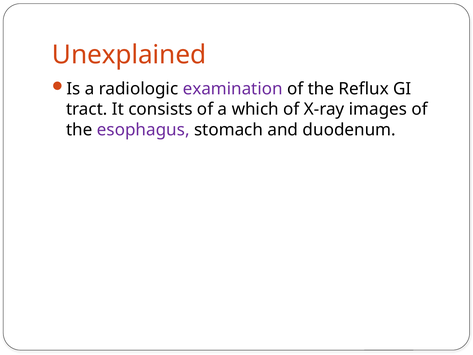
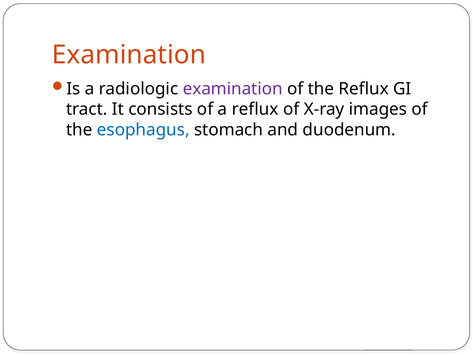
Unexplained at (129, 55): Unexplained -> Examination
a which: which -> reflux
esophagus colour: purple -> blue
